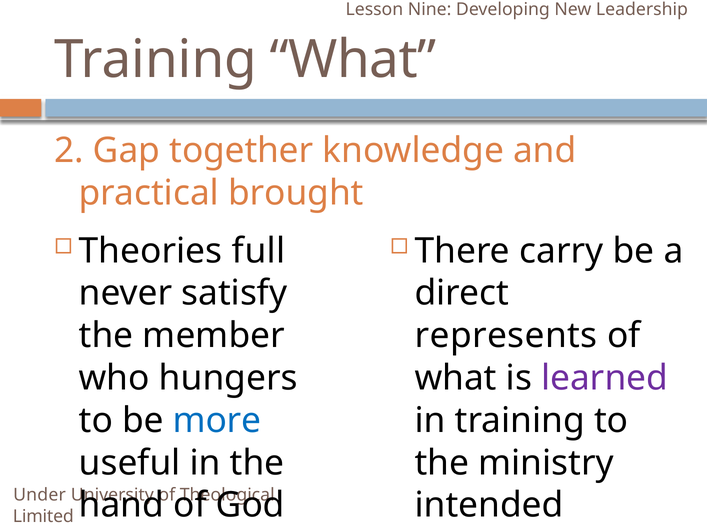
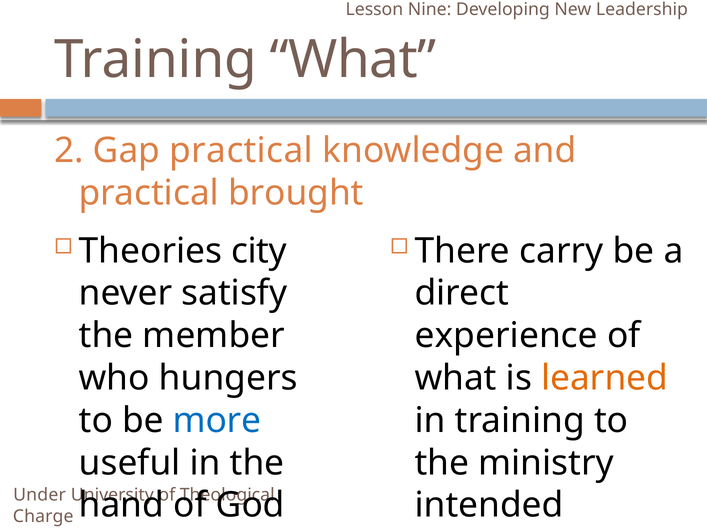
Gap together: together -> practical
full: full -> city
represents: represents -> experience
learned colour: purple -> orange
Limited: Limited -> Charge
